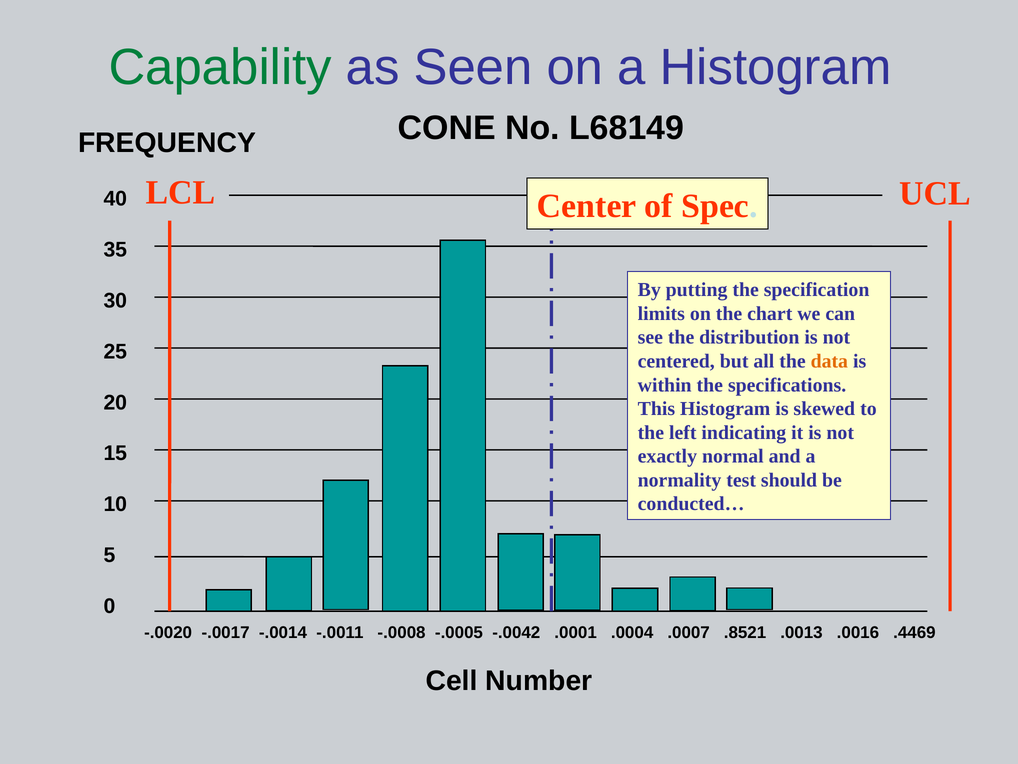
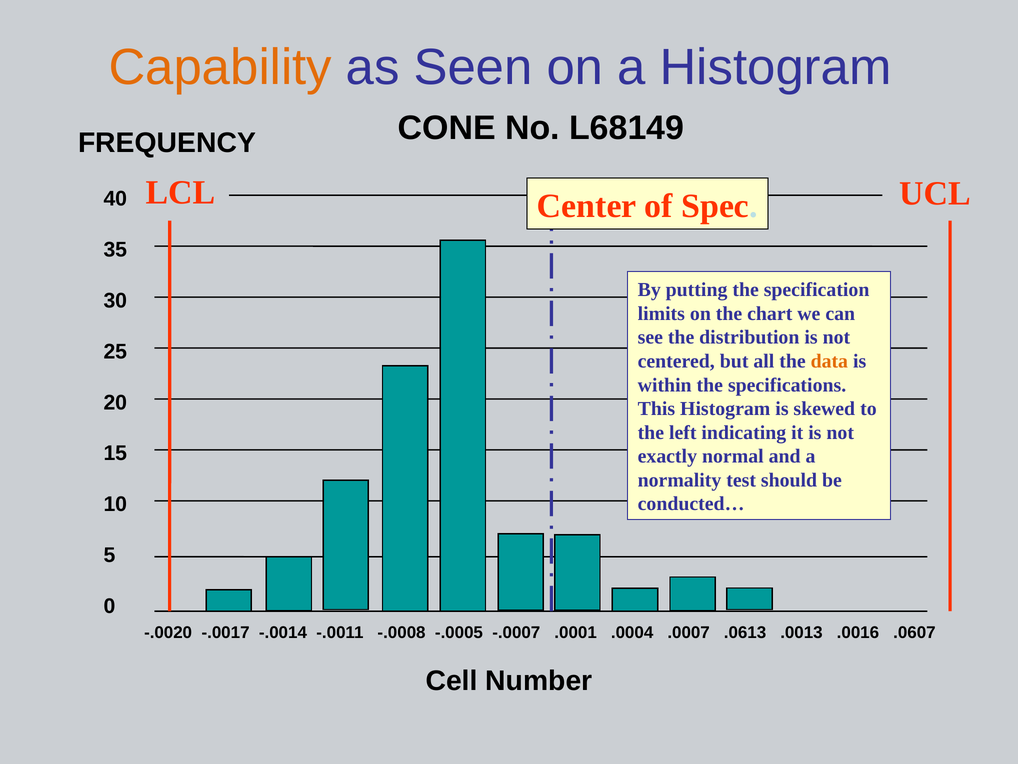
Capability colour: green -> orange
-.0042: -.0042 -> -.0007
.8521: .8521 -> .0613
.4469: .4469 -> .0607
